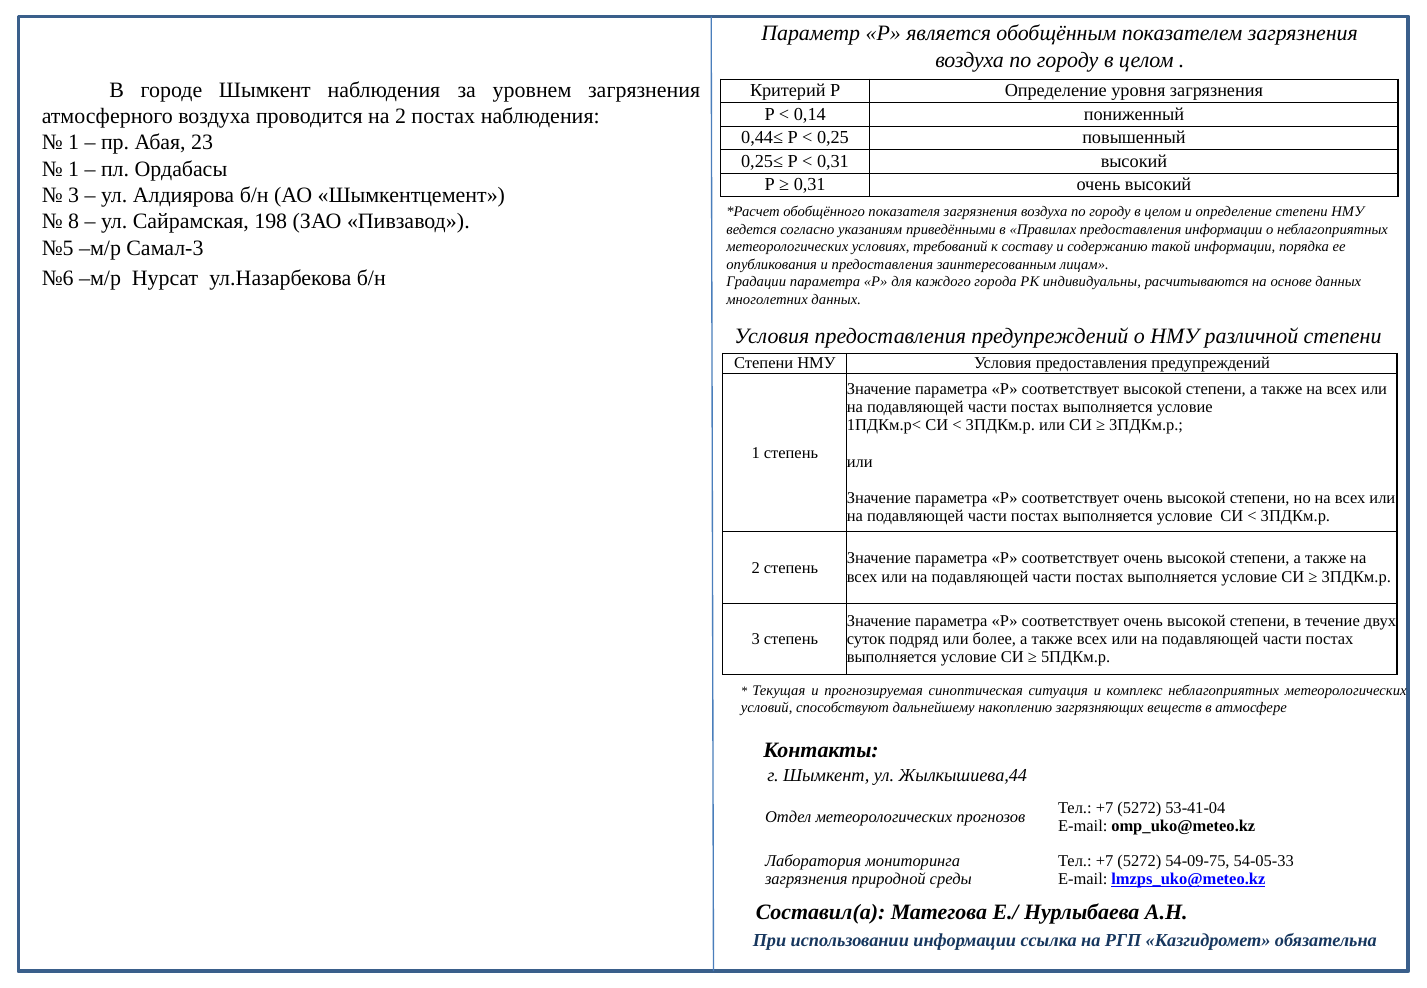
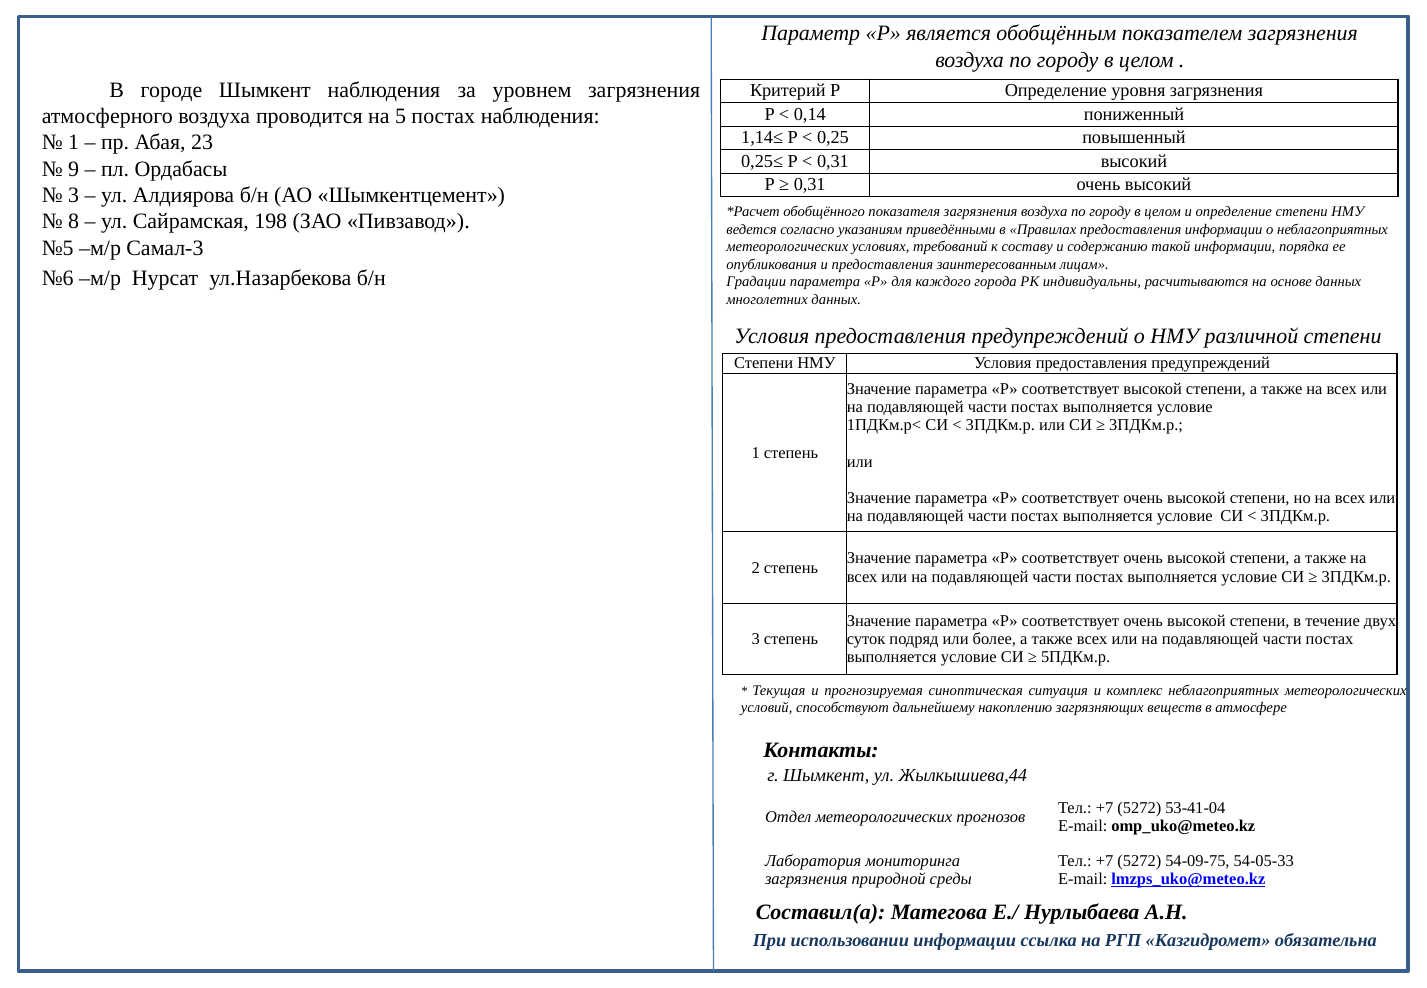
на 2: 2 -> 5
0,44≤: 0,44≤ -> 1,14≤
1 at (74, 169): 1 -> 9
